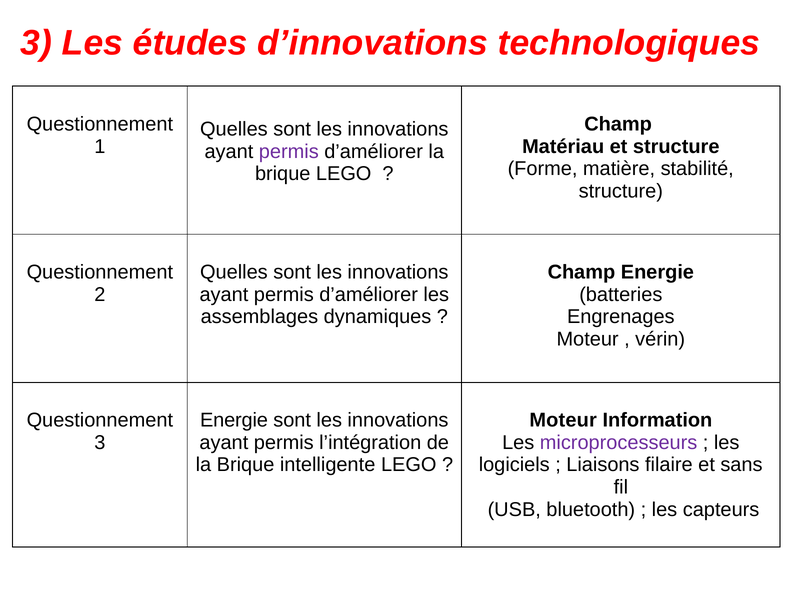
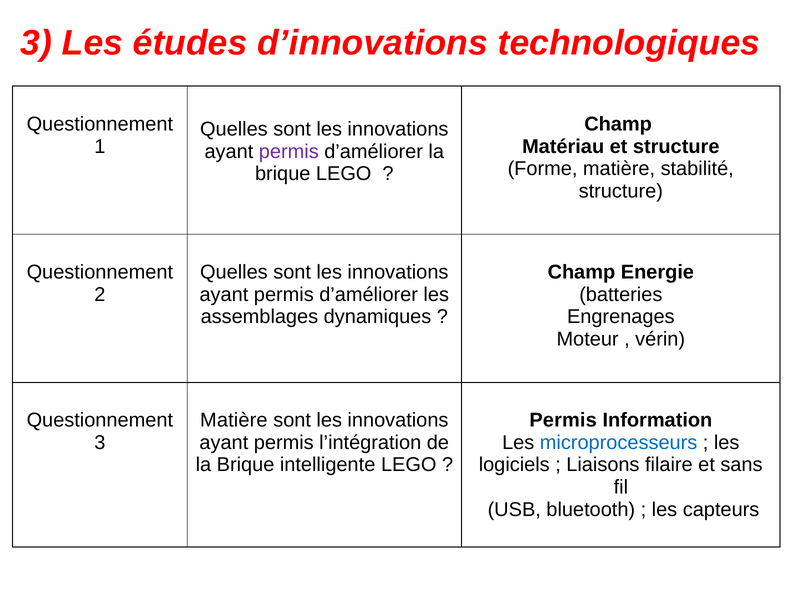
Energie at (234, 420): Energie -> Matière
Moteur at (563, 420): Moteur -> Permis
microprocesseurs colour: purple -> blue
